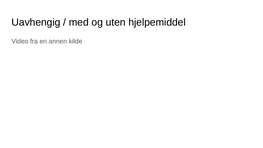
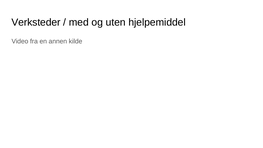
Uavhengig: Uavhengig -> Verksteder
